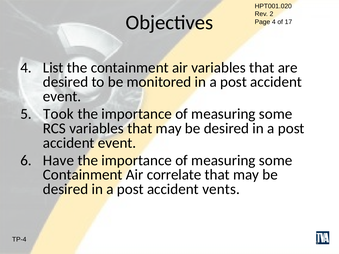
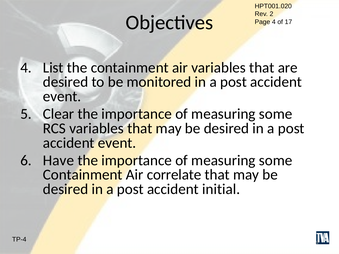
Took: Took -> Clear
vents: vents -> initial
